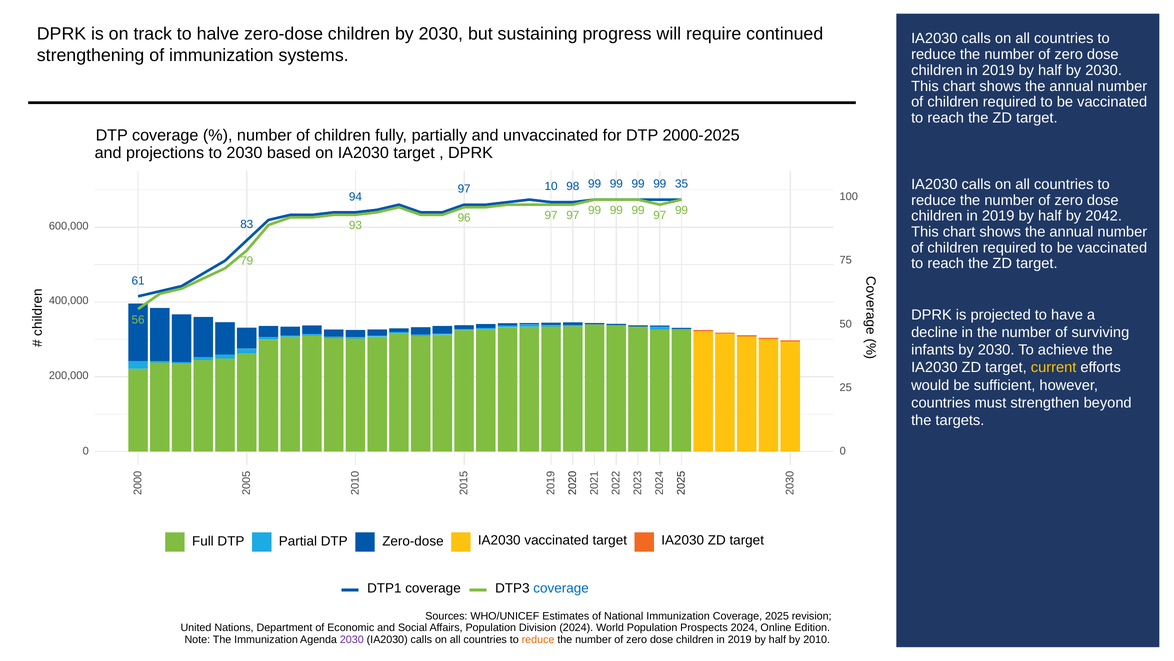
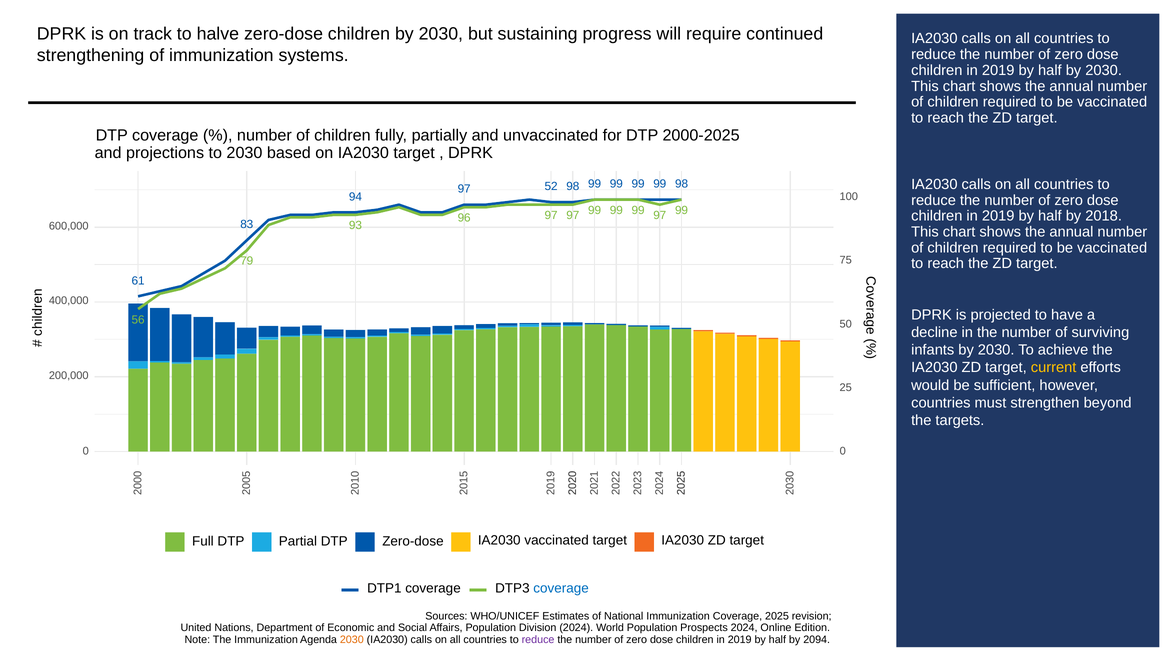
10: 10 -> 52
99 35: 35 -> 98
2042: 2042 -> 2018
2030 at (352, 639) colour: purple -> orange
reduce at (538, 639) colour: orange -> purple
2010: 2010 -> 2094
